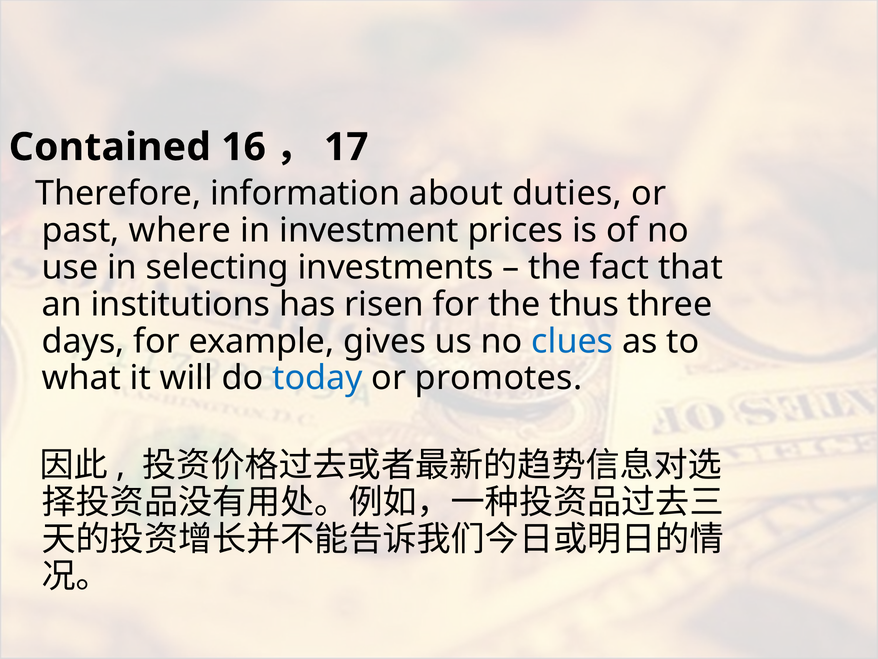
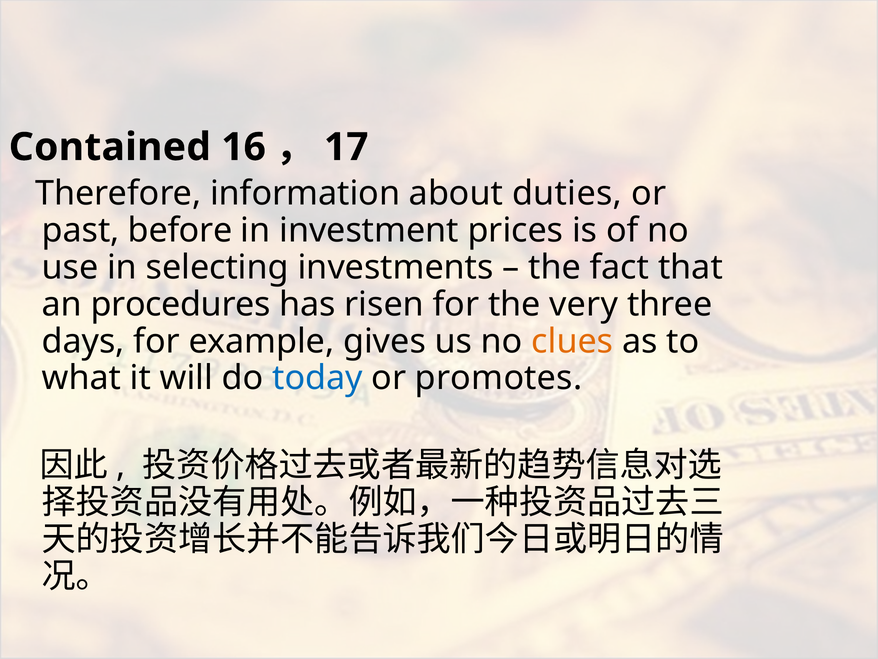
where: where -> before
institutions: institutions -> procedures
thus: thus -> very
clues colour: blue -> orange
